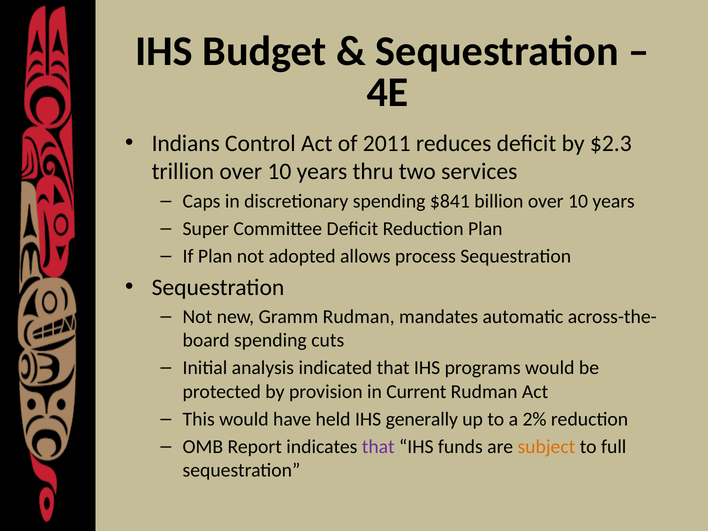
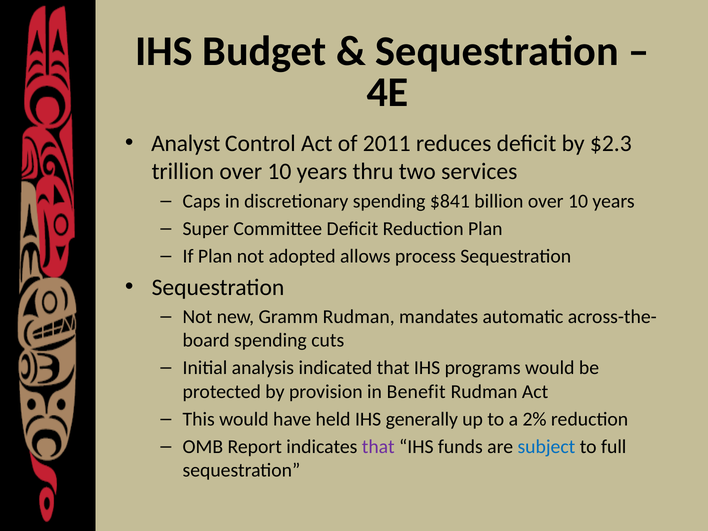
Indians: Indians -> Analyst
Current: Current -> Benefit
subject colour: orange -> blue
